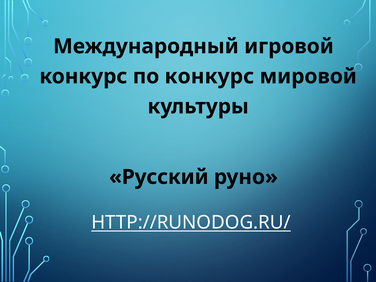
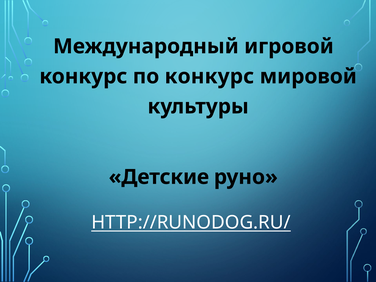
Русский: Русский -> Детские
